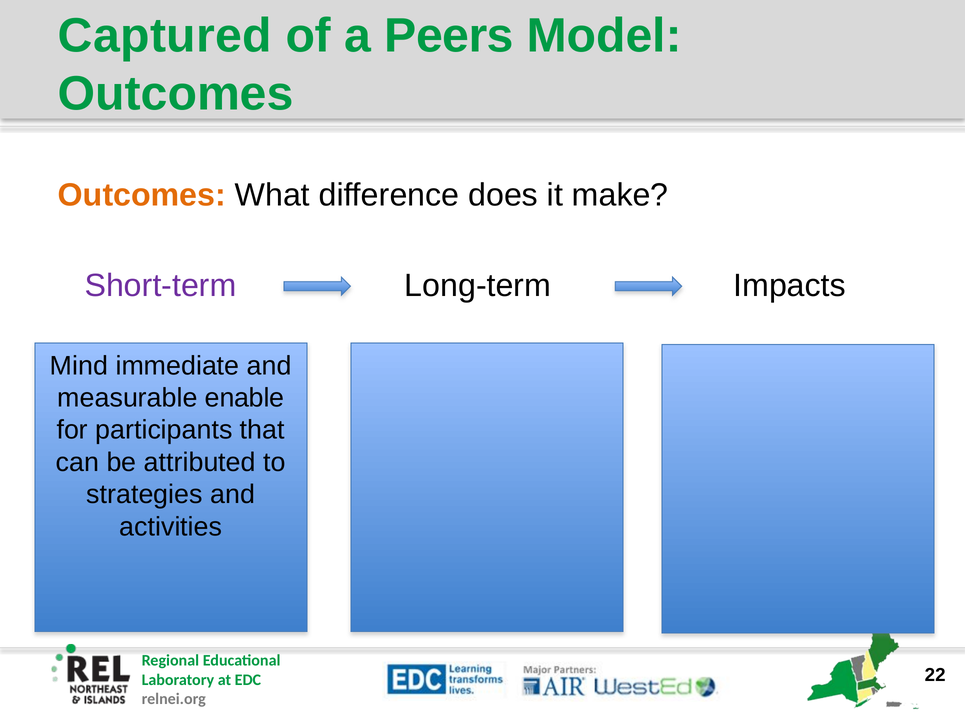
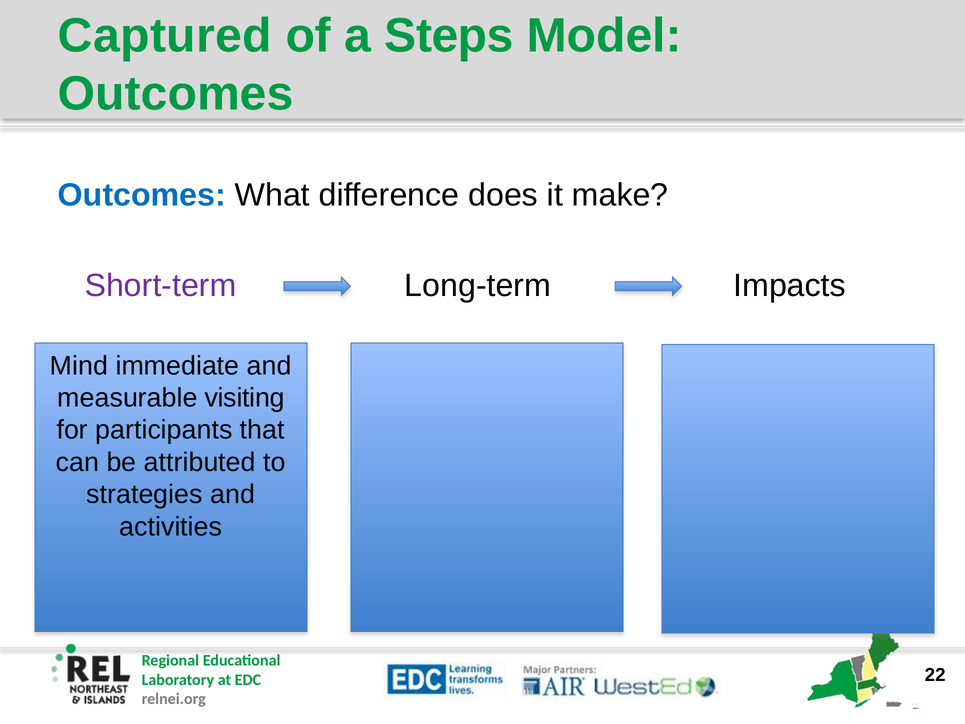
Peers: Peers -> Steps
Outcomes at (142, 195) colour: orange -> blue
enable: enable -> visiting
